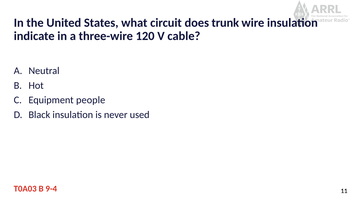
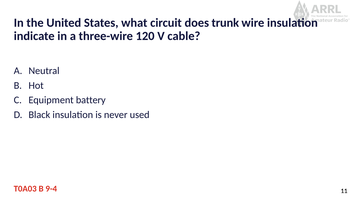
people: people -> battery
